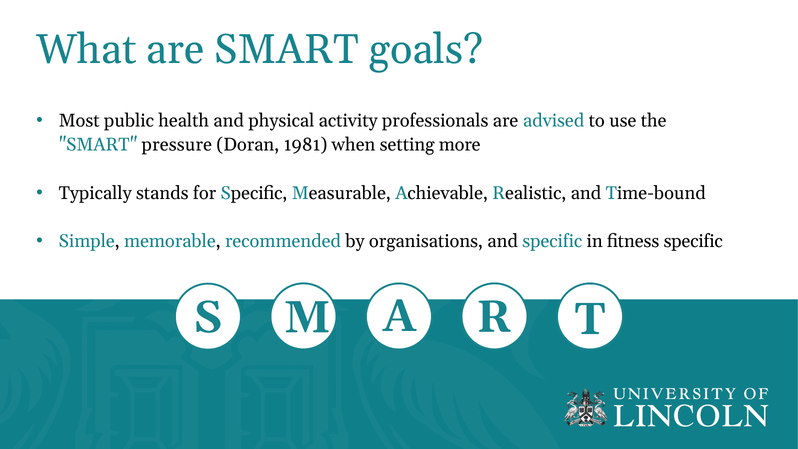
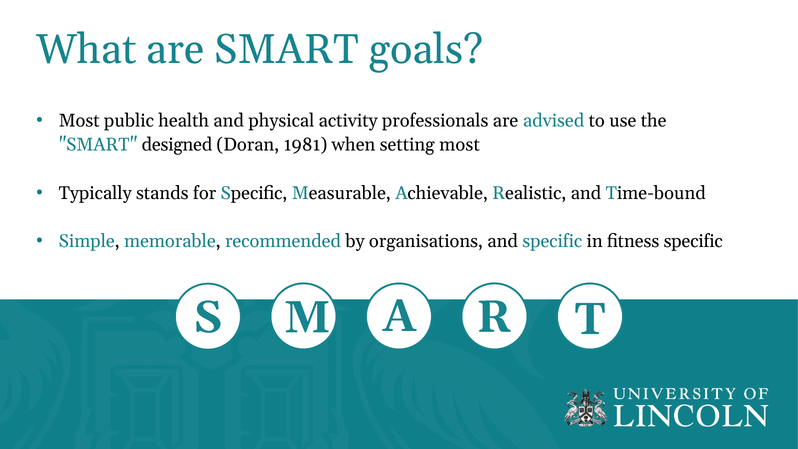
pressure: pressure -> designed
setting more: more -> most
